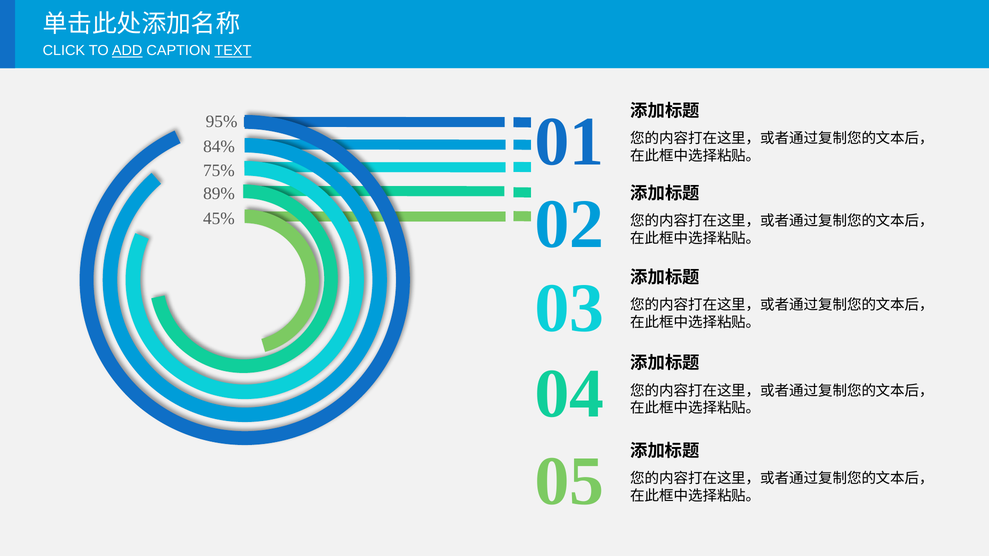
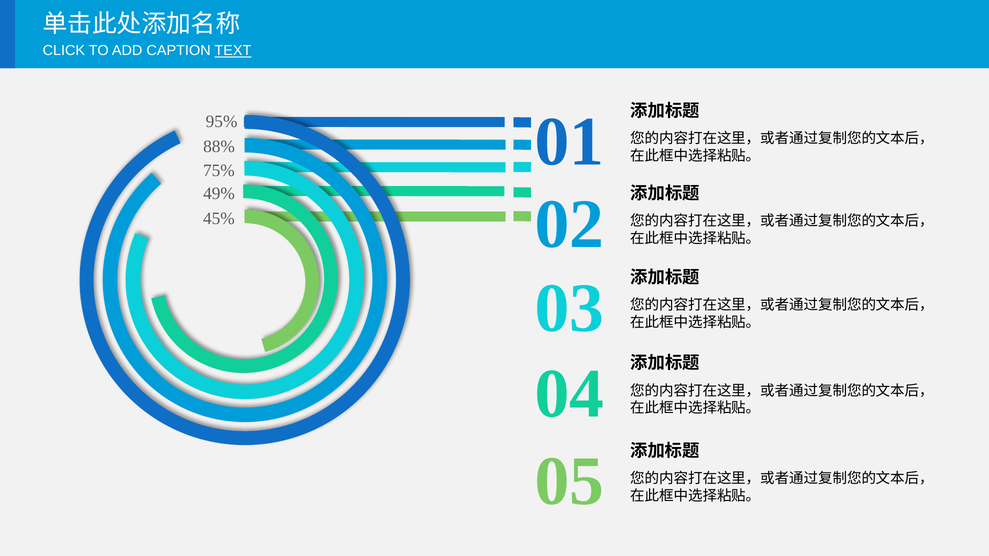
ADD underline: present -> none
84%: 84% -> 88%
89%: 89% -> 49%
